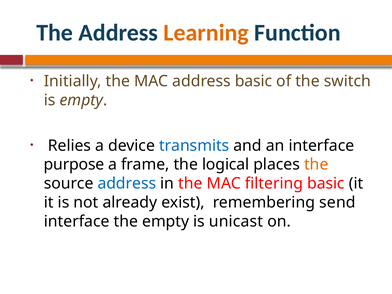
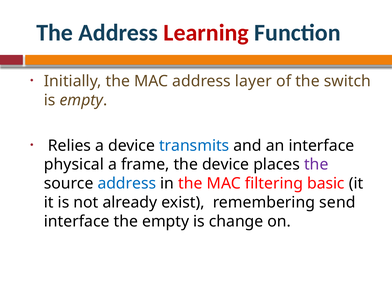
Learning colour: orange -> red
address basic: basic -> layer
purpose: purpose -> physical
the logical: logical -> device
the at (316, 165) colour: orange -> purple
unicast: unicast -> change
